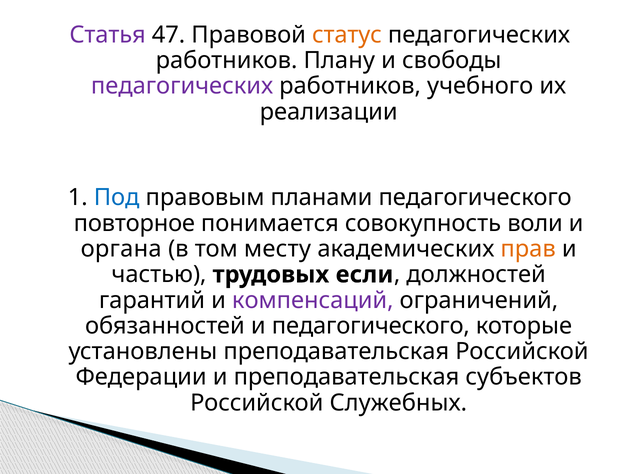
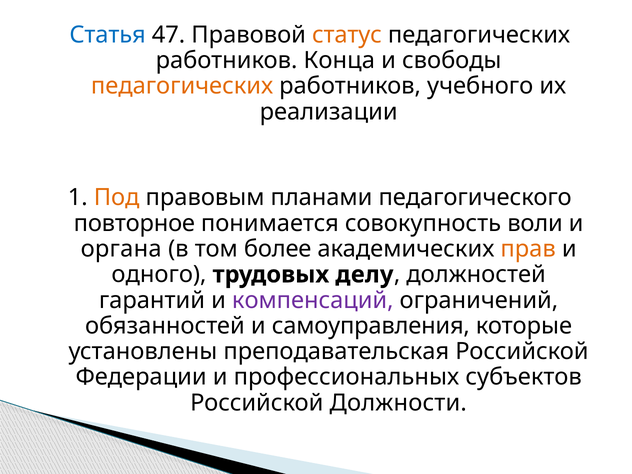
Статья colour: purple -> blue
Плану: Плану -> Конца
педагогических at (182, 86) colour: purple -> orange
Под colour: blue -> orange
месту: месту -> более
частью: частью -> одного
если: если -> делу
и педагогического: педагогического -> самоуправления
и преподавательская: преподавательская -> профессиональных
Служебных: Служебных -> Должности
